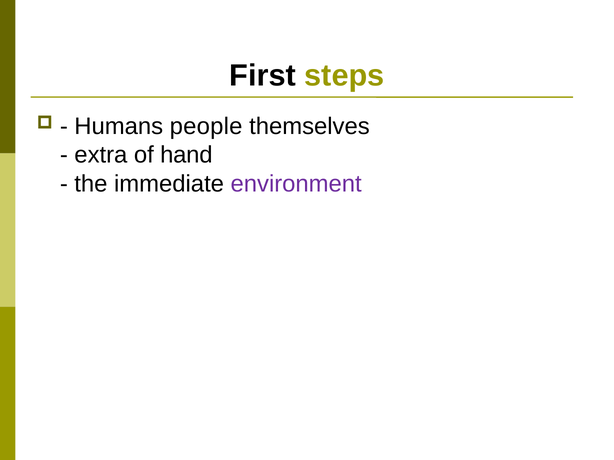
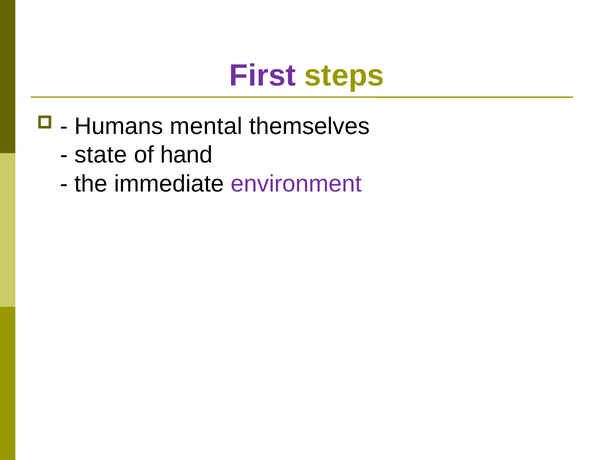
First colour: black -> purple
people: people -> mental
extra: extra -> state
